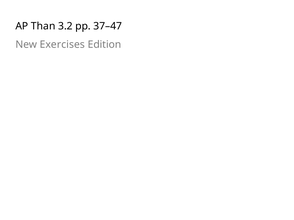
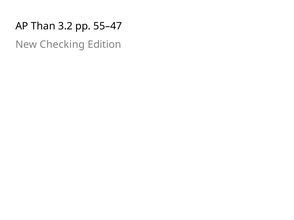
37–47: 37–47 -> 55–47
Exercises: Exercises -> Checking
